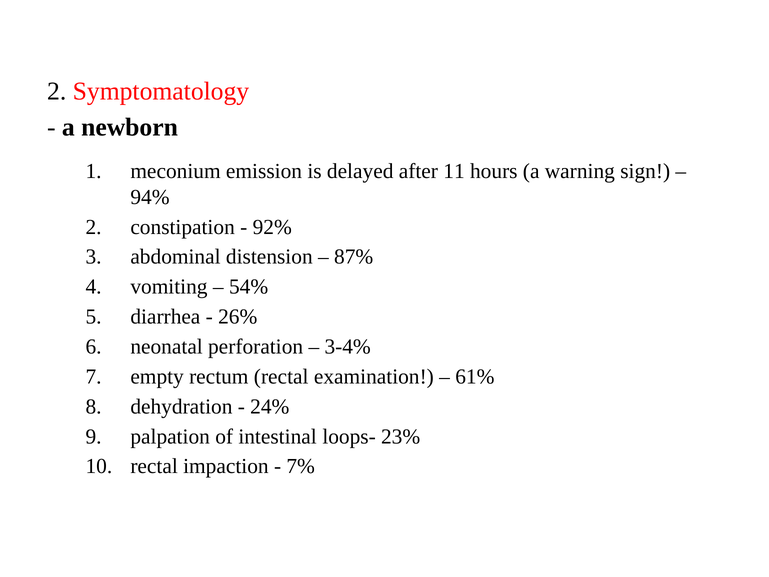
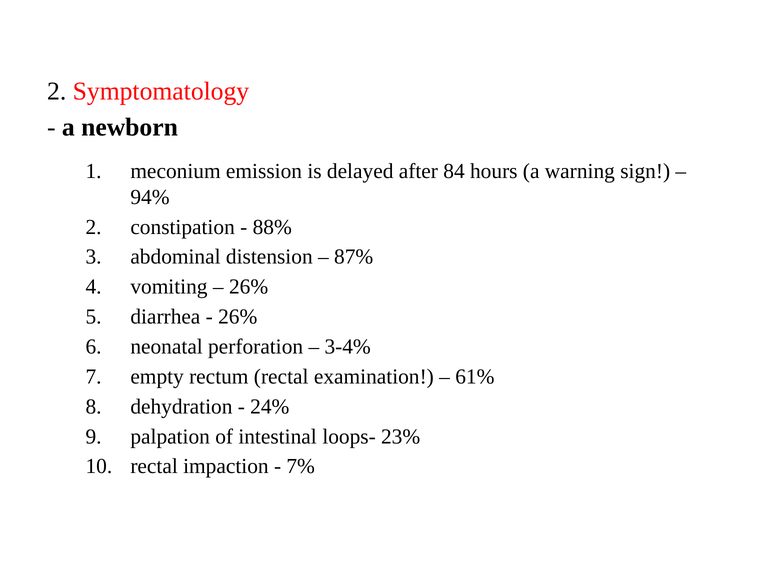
11: 11 -> 84
92%: 92% -> 88%
54% at (249, 287): 54% -> 26%
